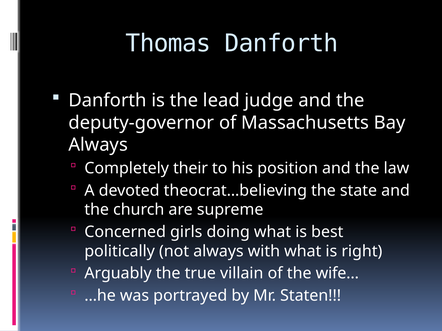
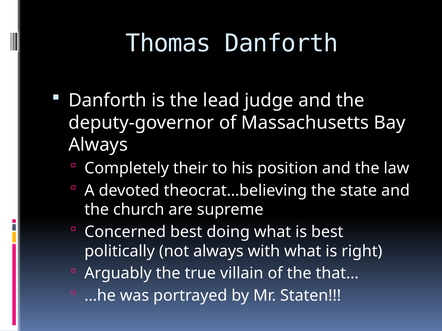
Concerned girls: girls -> best
wife…: wife… -> that…
